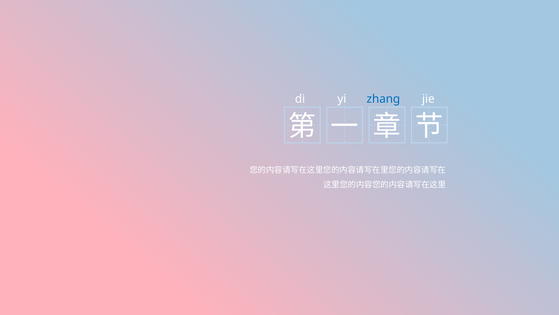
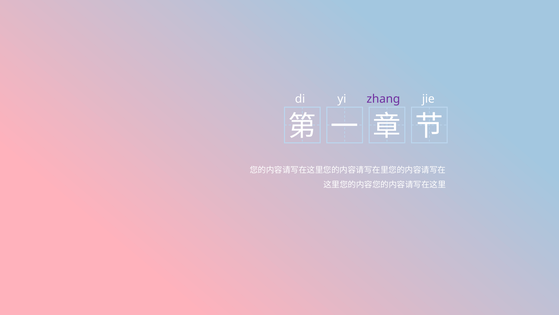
zhang colour: blue -> purple
